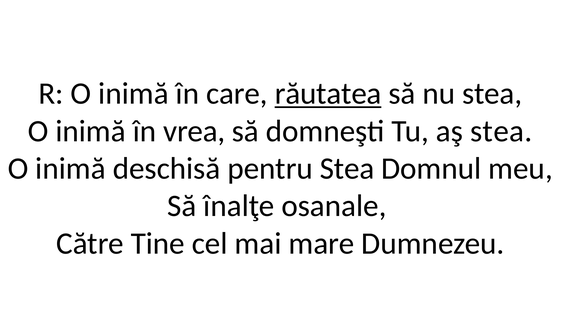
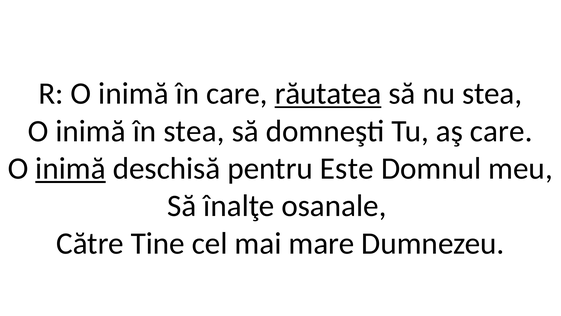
în vrea: vrea -> stea
aş stea: stea -> care
inimă at (70, 168) underline: none -> present
pentru Stea: Stea -> Este
